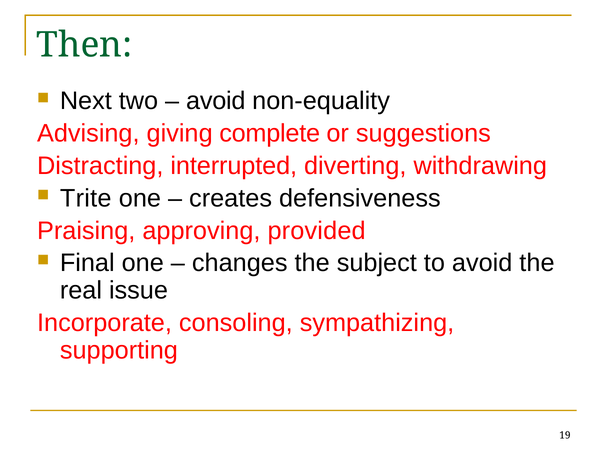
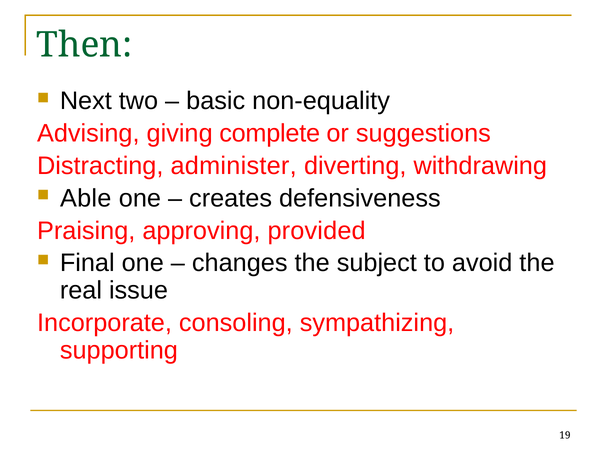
avoid at (216, 101): avoid -> basic
interrupted: interrupted -> administer
Trite: Trite -> Able
